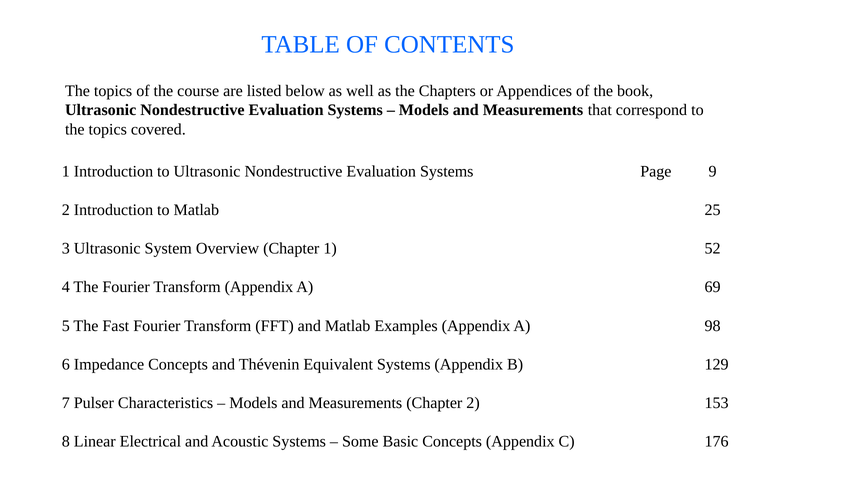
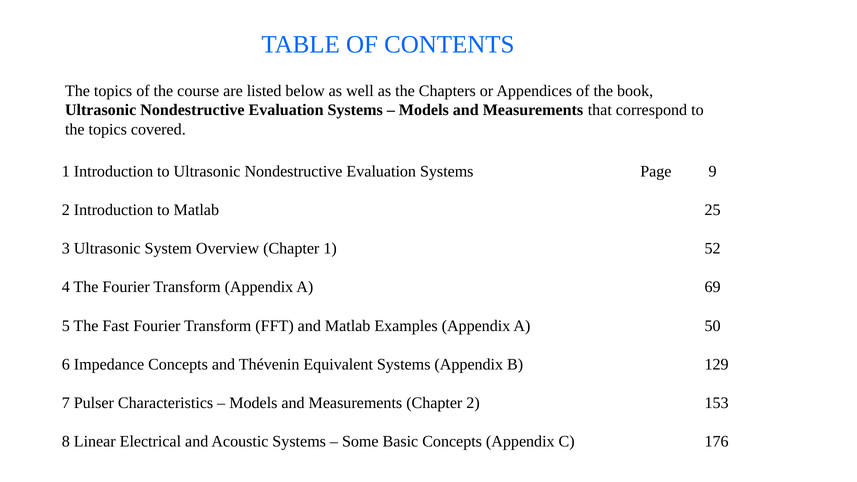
98: 98 -> 50
